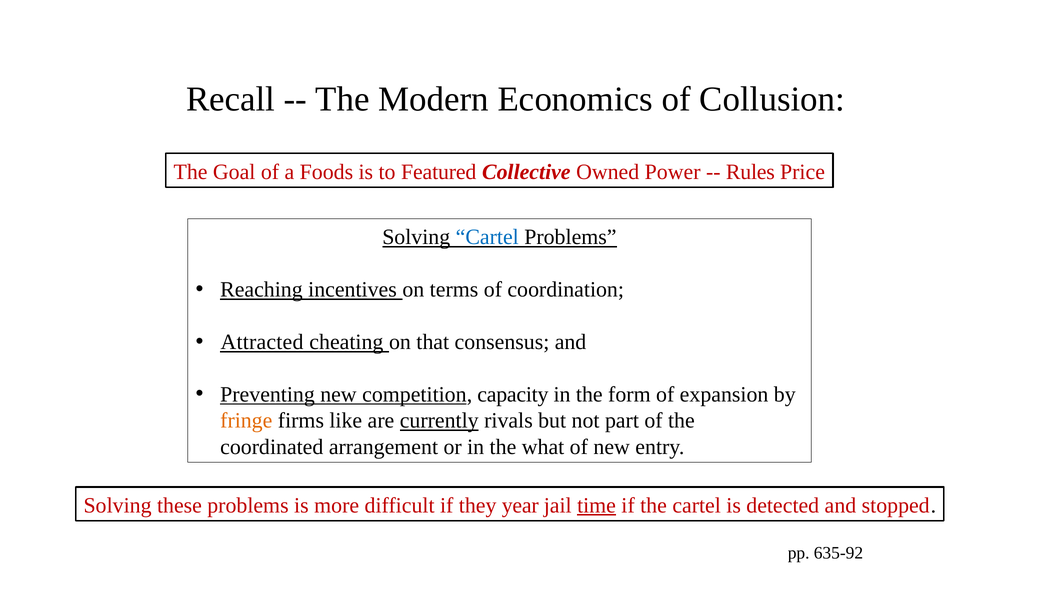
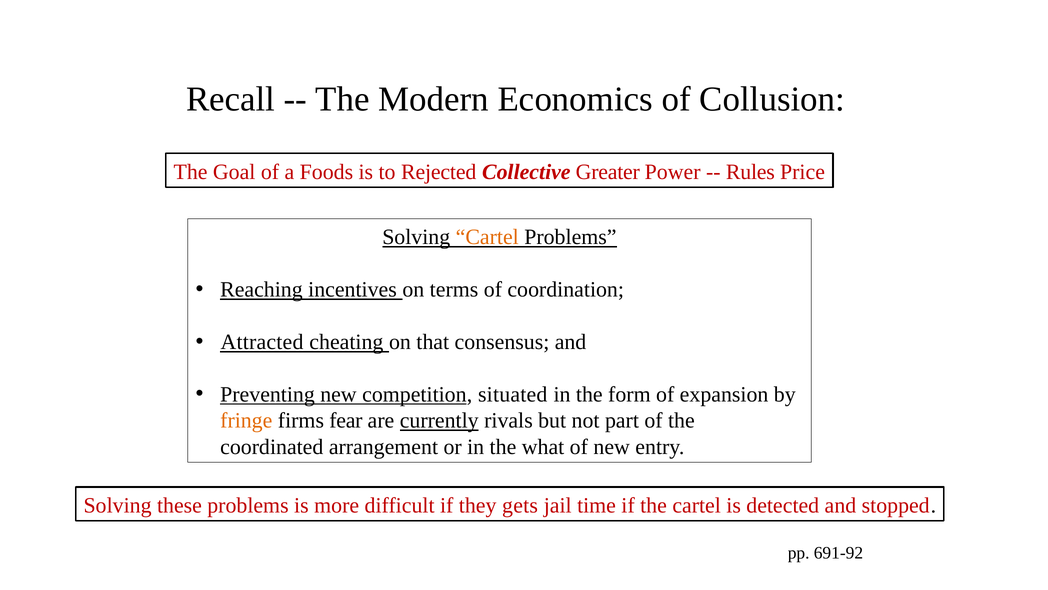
Featured: Featured -> Rejected
Owned: Owned -> Greater
Cartel at (487, 237) colour: blue -> orange
capacity: capacity -> situated
like: like -> fear
year: year -> gets
time underline: present -> none
635-92: 635-92 -> 691-92
